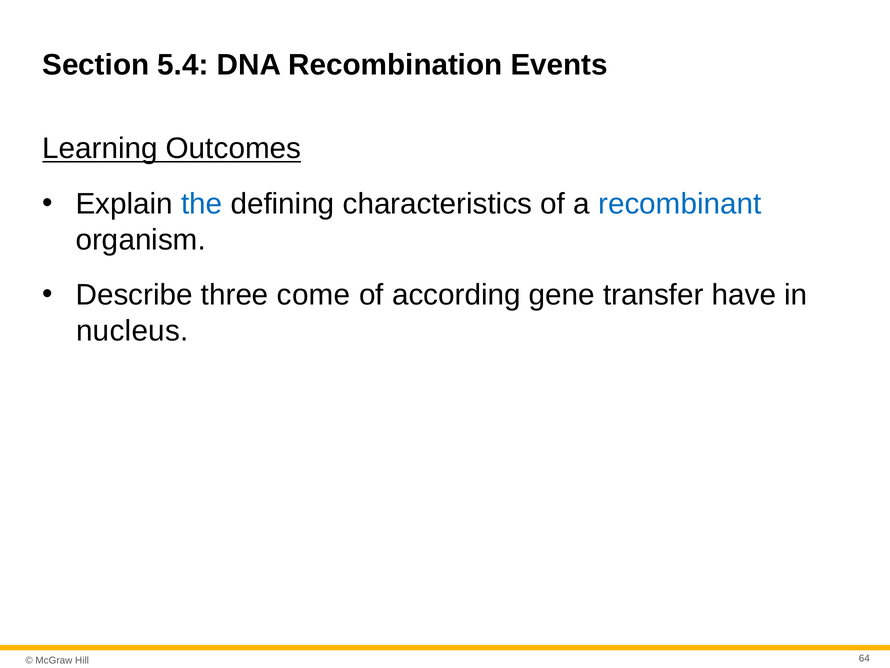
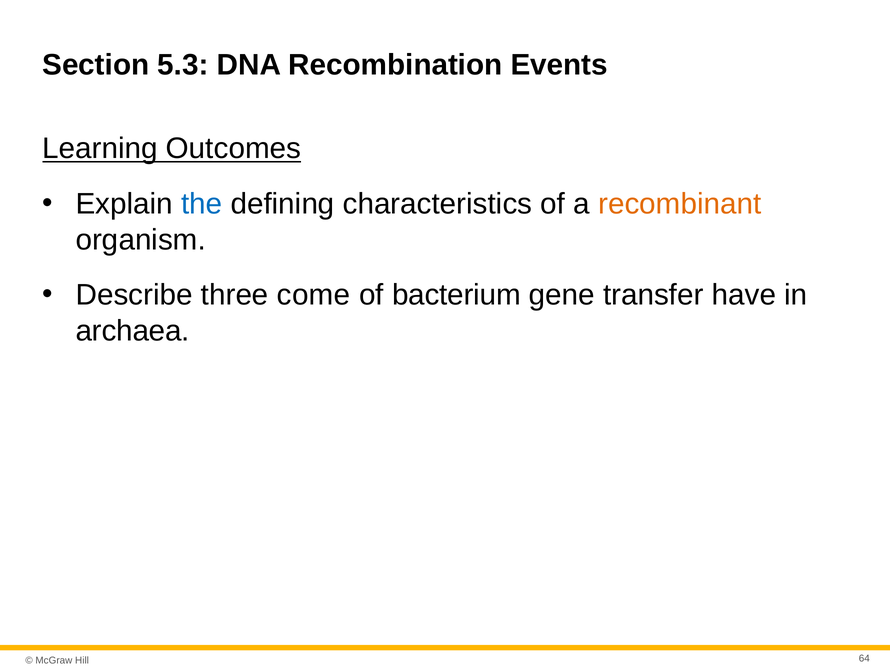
5.4: 5.4 -> 5.3
recombinant colour: blue -> orange
according: according -> bacterium
nucleus: nucleus -> archaea
